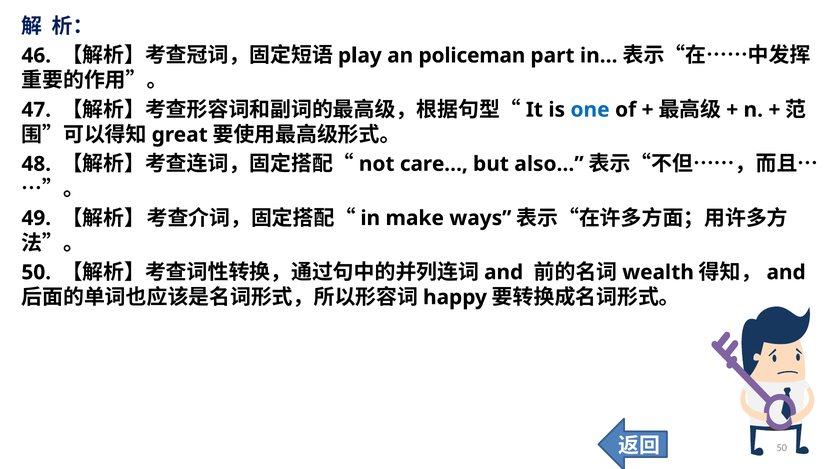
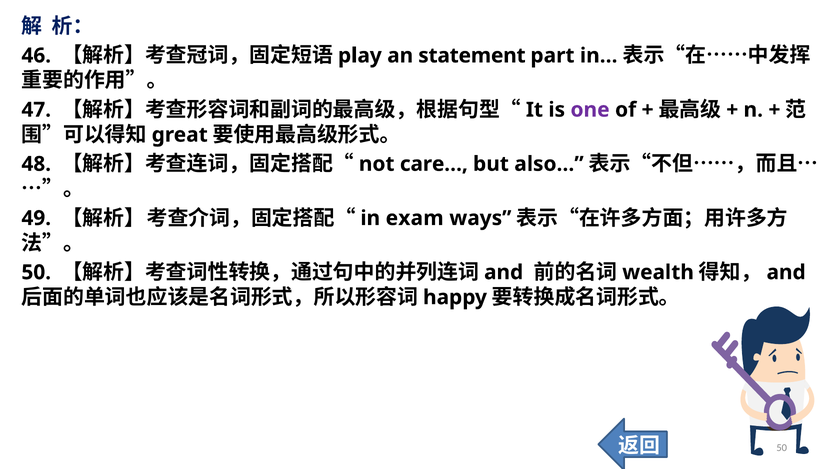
policeman: policeman -> statement
one colour: blue -> purple
make: make -> exam
